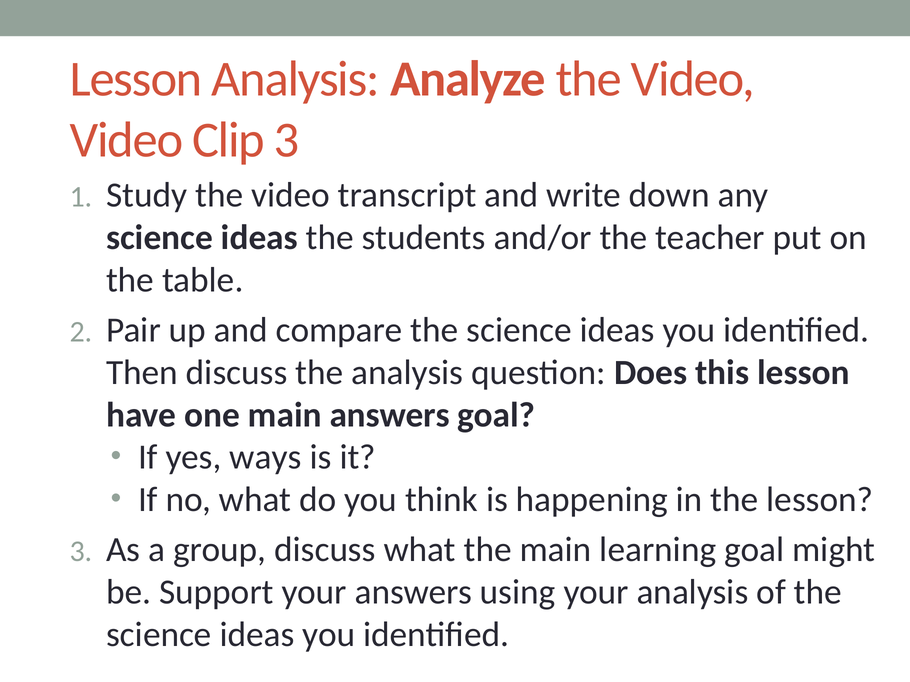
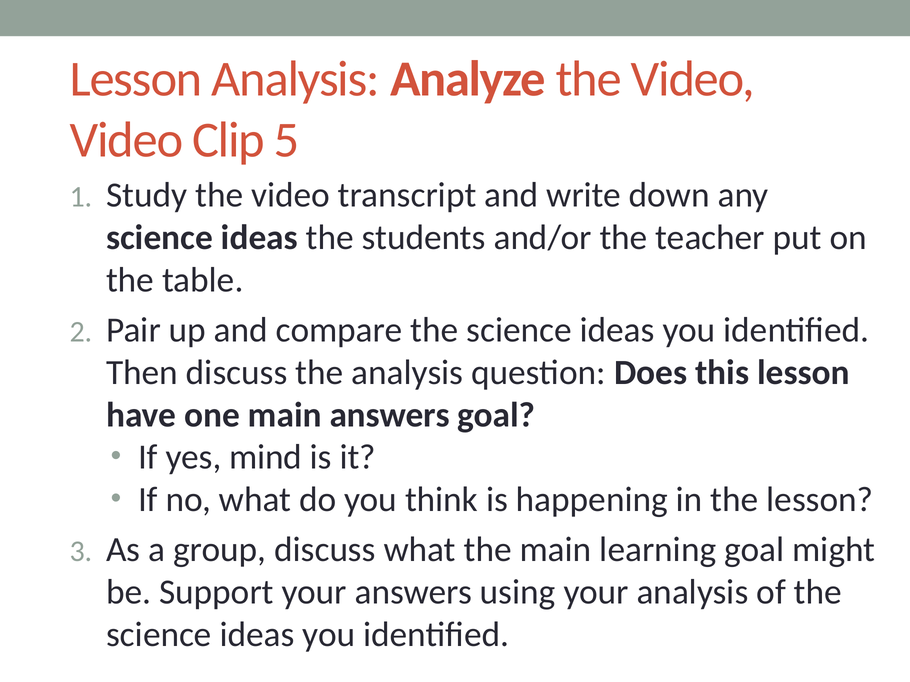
Clip 3: 3 -> 5
ways: ways -> mind
